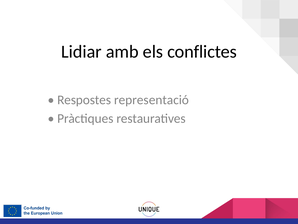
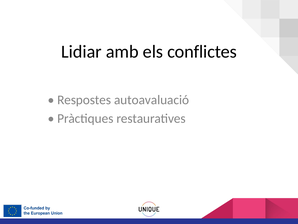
representació: representació -> autoavaluació
